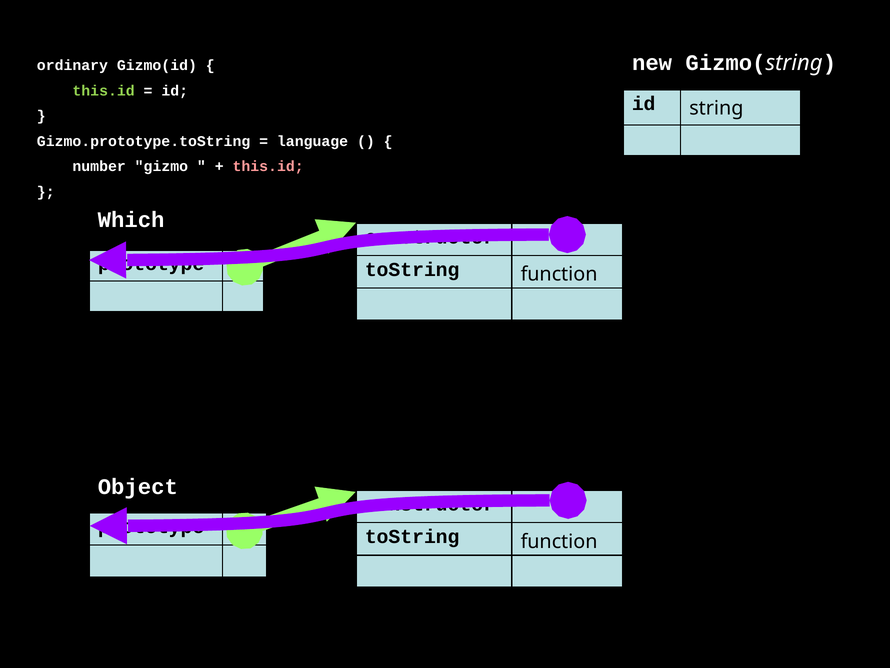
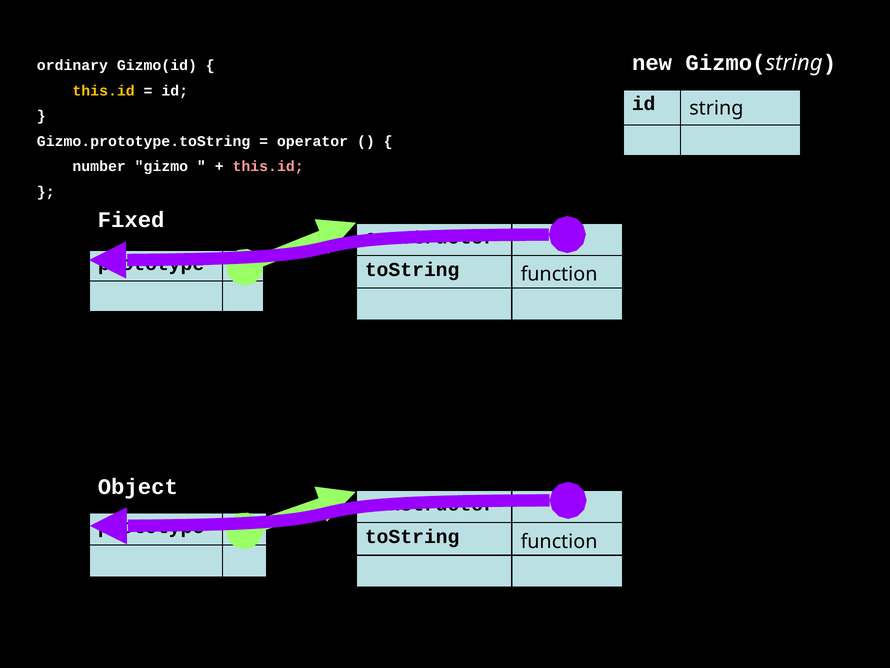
this.id at (104, 91) colour: light green -> yellow
language: language -> operator
Which: Which -> Fixed
